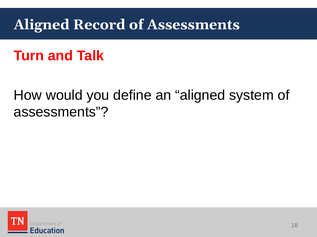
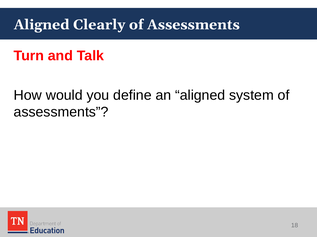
Record: Record -> Clearly
